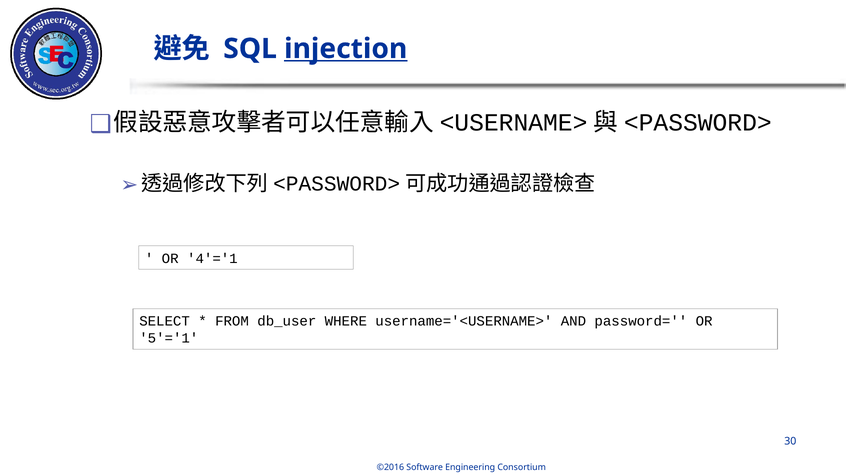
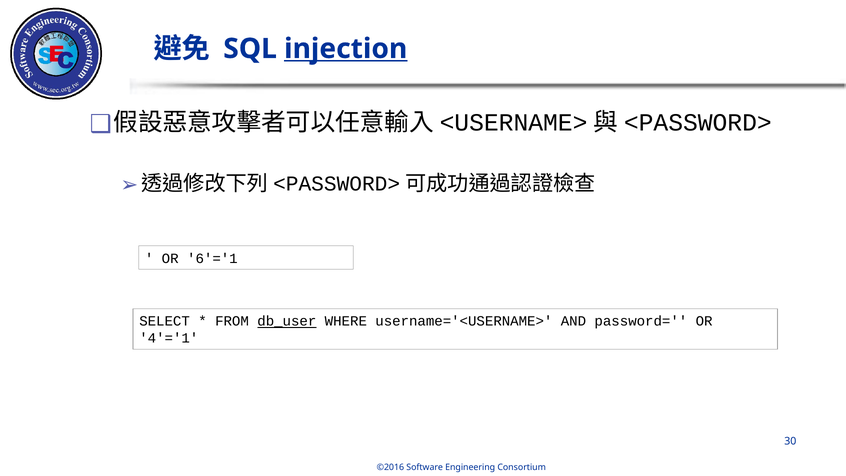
4'='1: 4'='1 -> 6'='1
db_user underline: none -> present
5'='1: 5'='1 -> 4'='1
